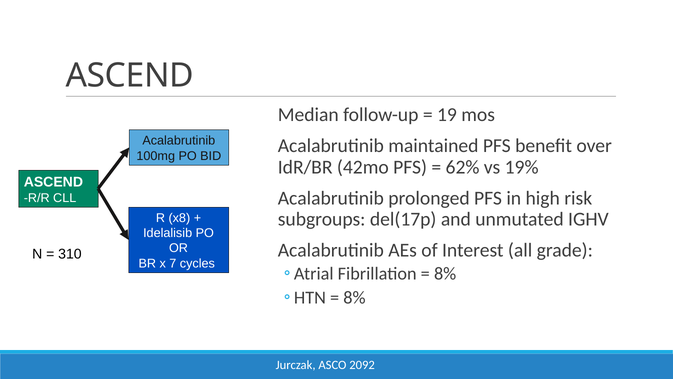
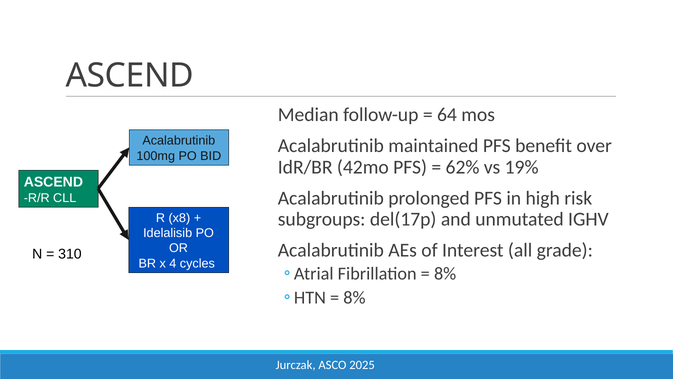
19: 19 -> 64
7: 7 -> 4
2092: 2092 -> 2025
